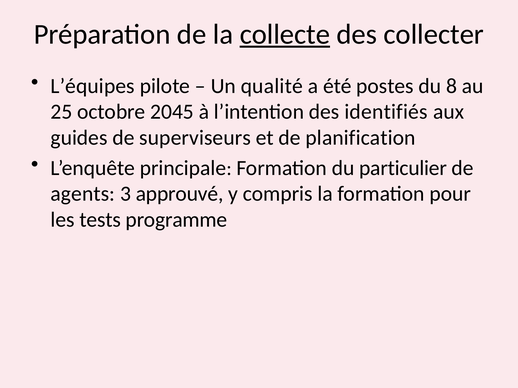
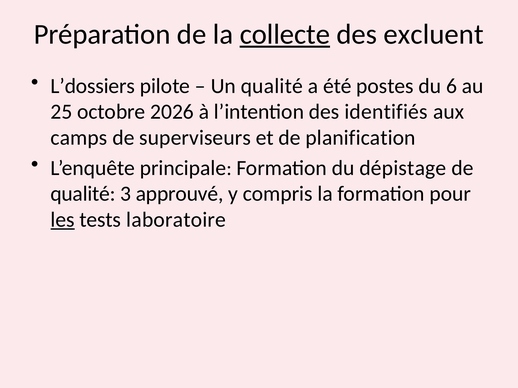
collecter: collecter -> excluent
L’équipes: L’équipes -> L’dossiers
8: 8 -> 6
2045: 2045 -> 2026
guides: guides -> camps
particulier: particulier -> dépistage
agents at (83, 194): agents -> qualité
les underline: none -> present
programme: programme -> laboratoire
